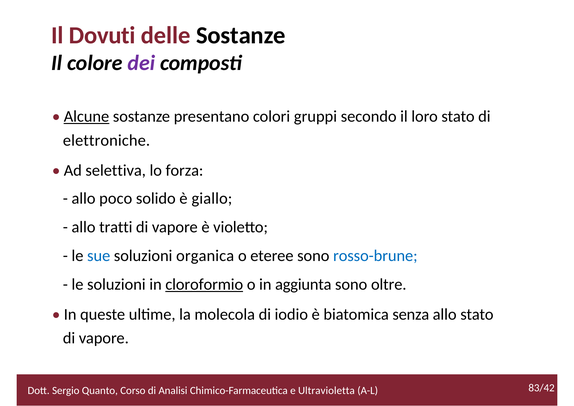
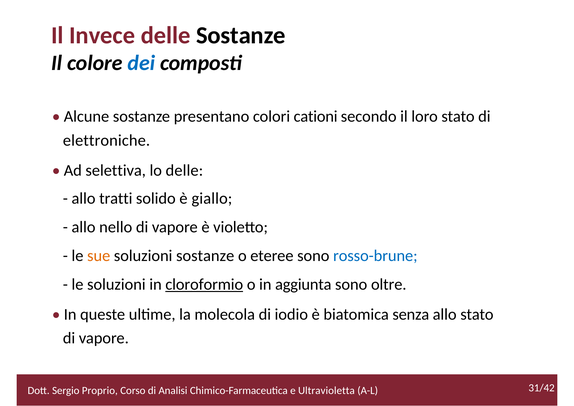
Dovuti: Dovuti -> Invece
dei colour: purple -> blue
Alcune underline: present -> none
gruppi: gruppi -> cationi
lo forza: forza -> delle
poco: poco -> tratti
tratti: tratti -> nello
sue colour: blue -> orange
soluzioni organica: organica -> sostanze
83/42: 83/42 -> 31/42
Quanto: Quanto -> Proprio
